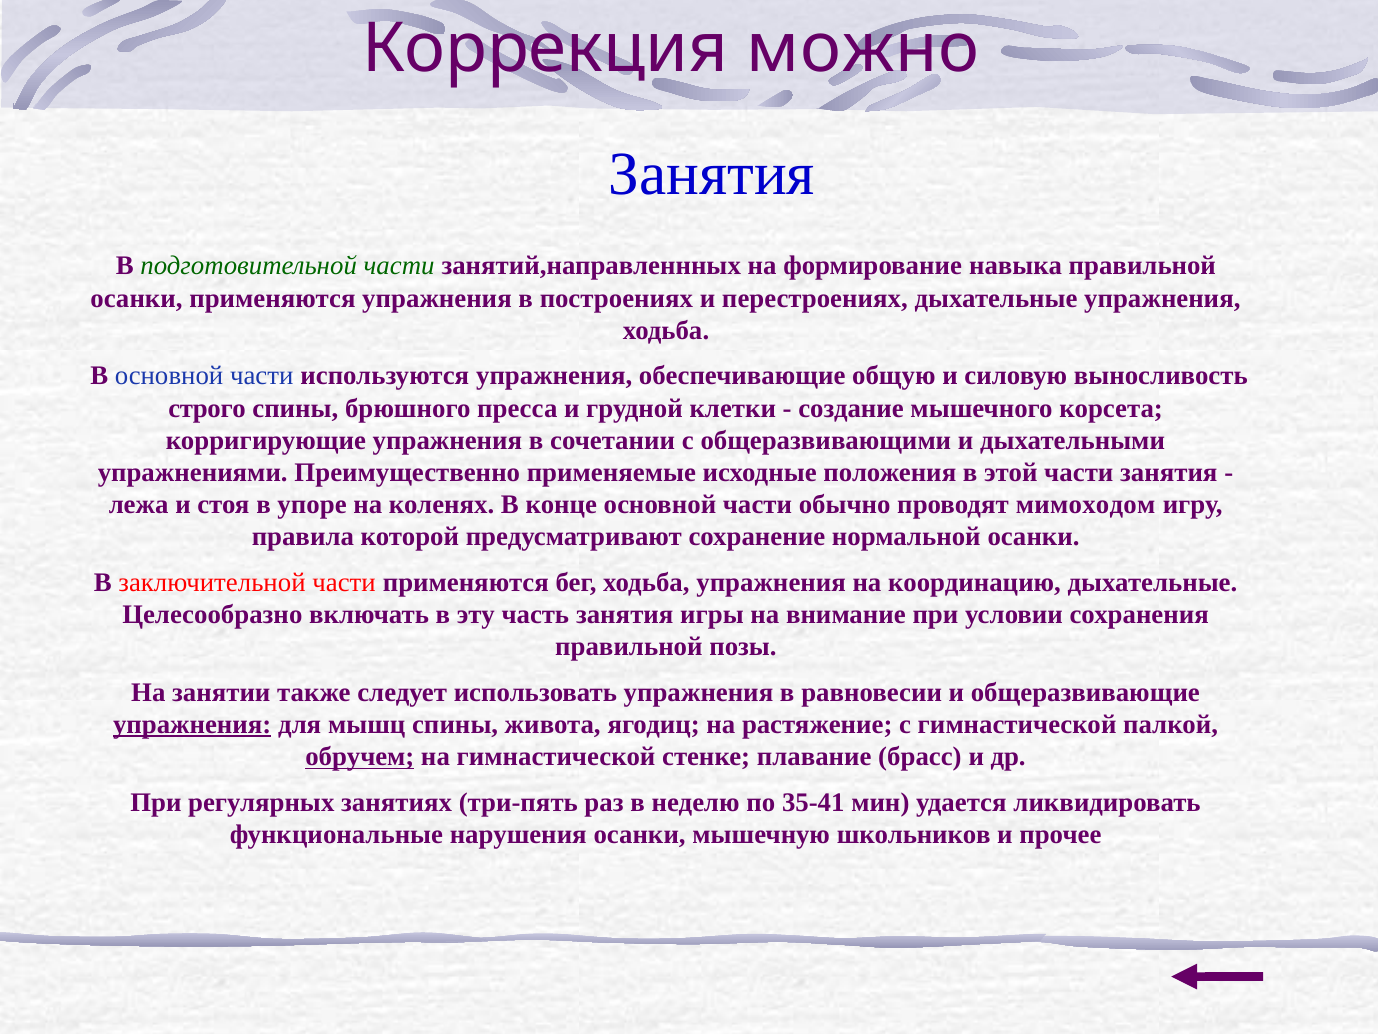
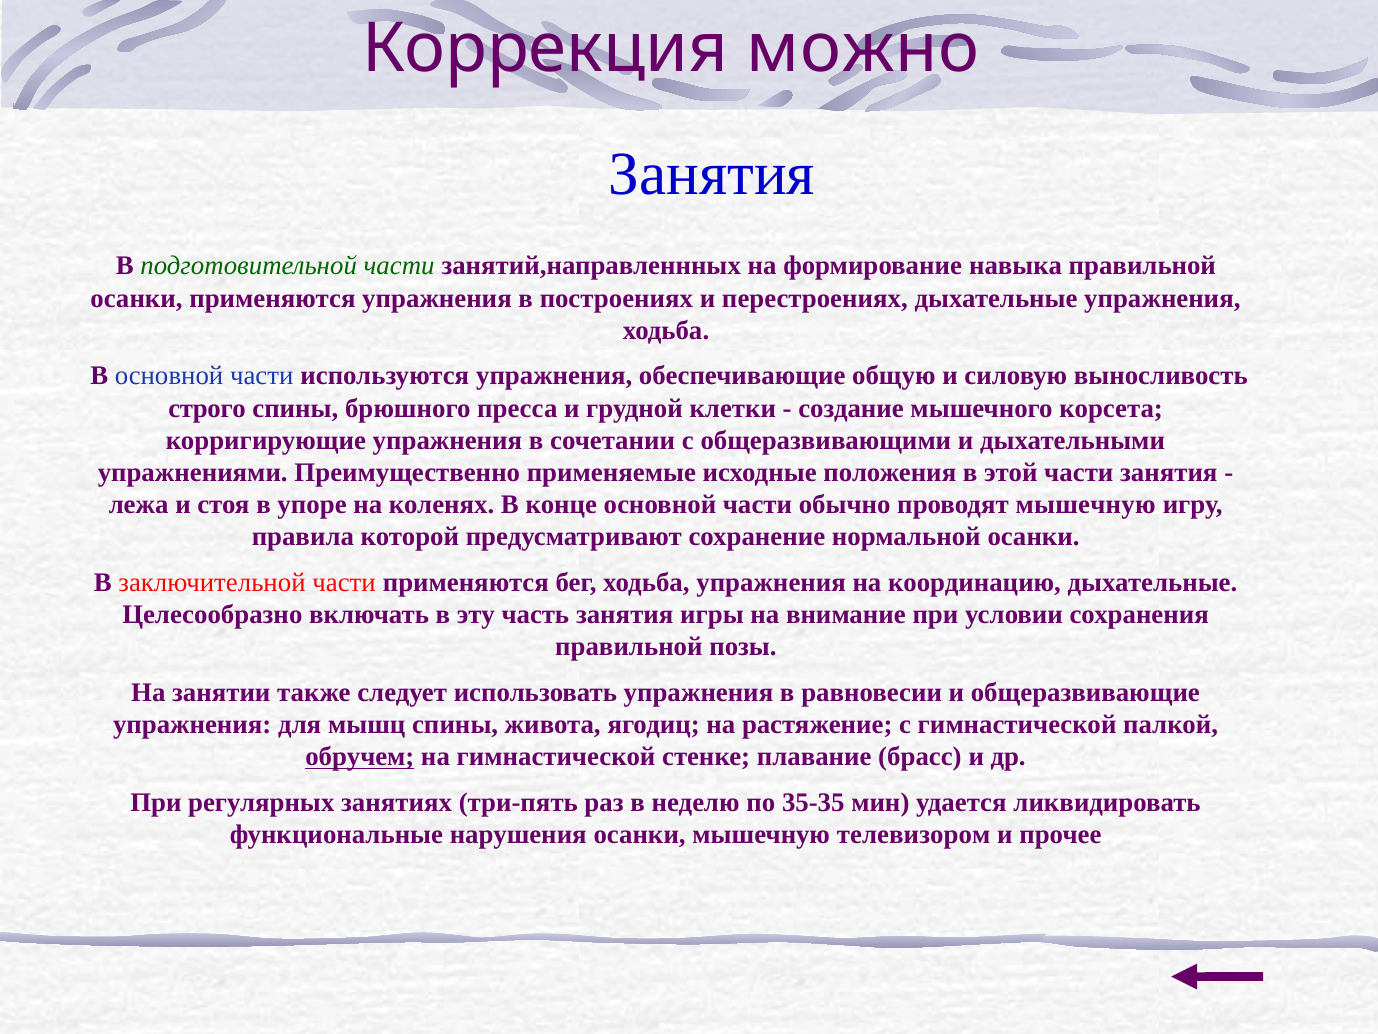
проводят мимоходом: мимоходом -> мышечную
упражнения at (192, 724) underline: present -> none
35-41: 35-41 -> 35-35
школьников: школьников -> телевизором
